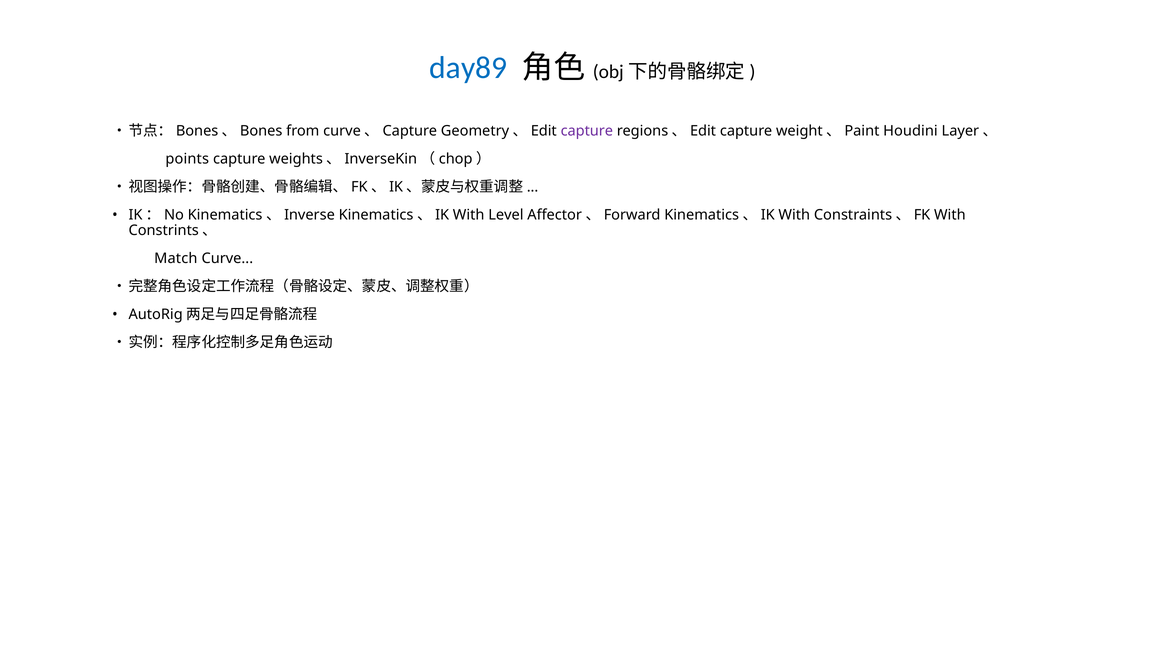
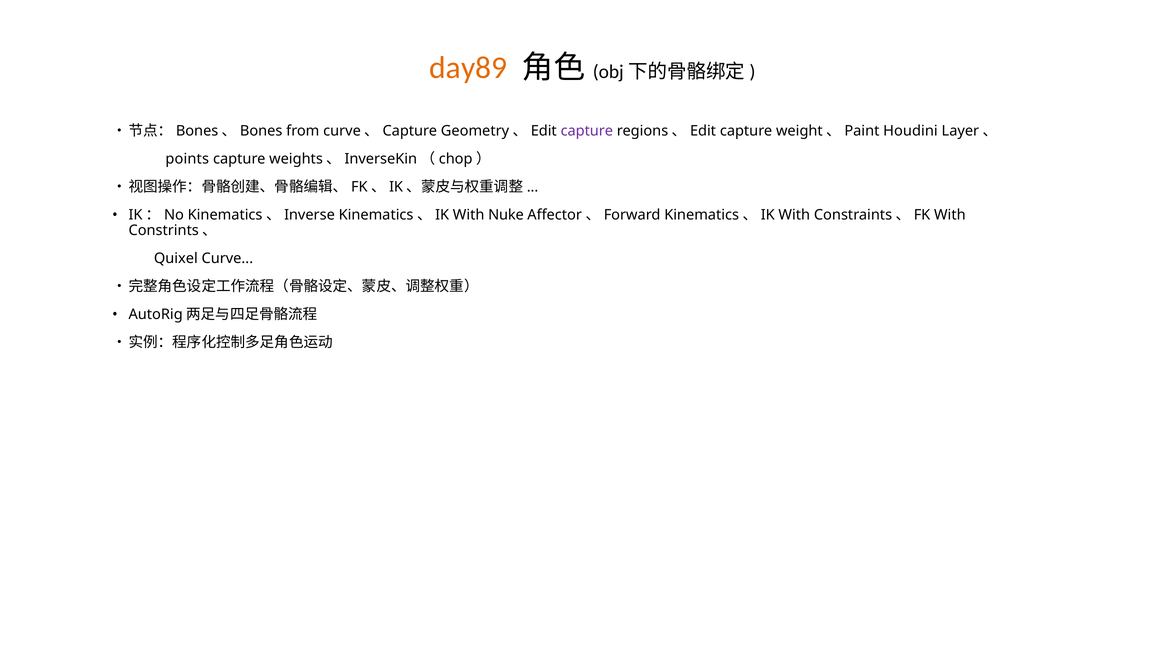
day89 colour: blue -> orange
Level: Level -> Nuke
Match: Match -> Quixel
